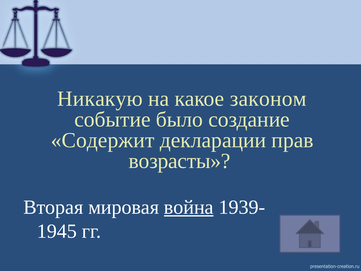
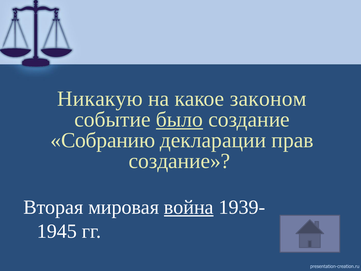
было underline: none -> present
Содержит: Содержит -> Собранию
возрасты at (180, 161): возрасты -> создание
